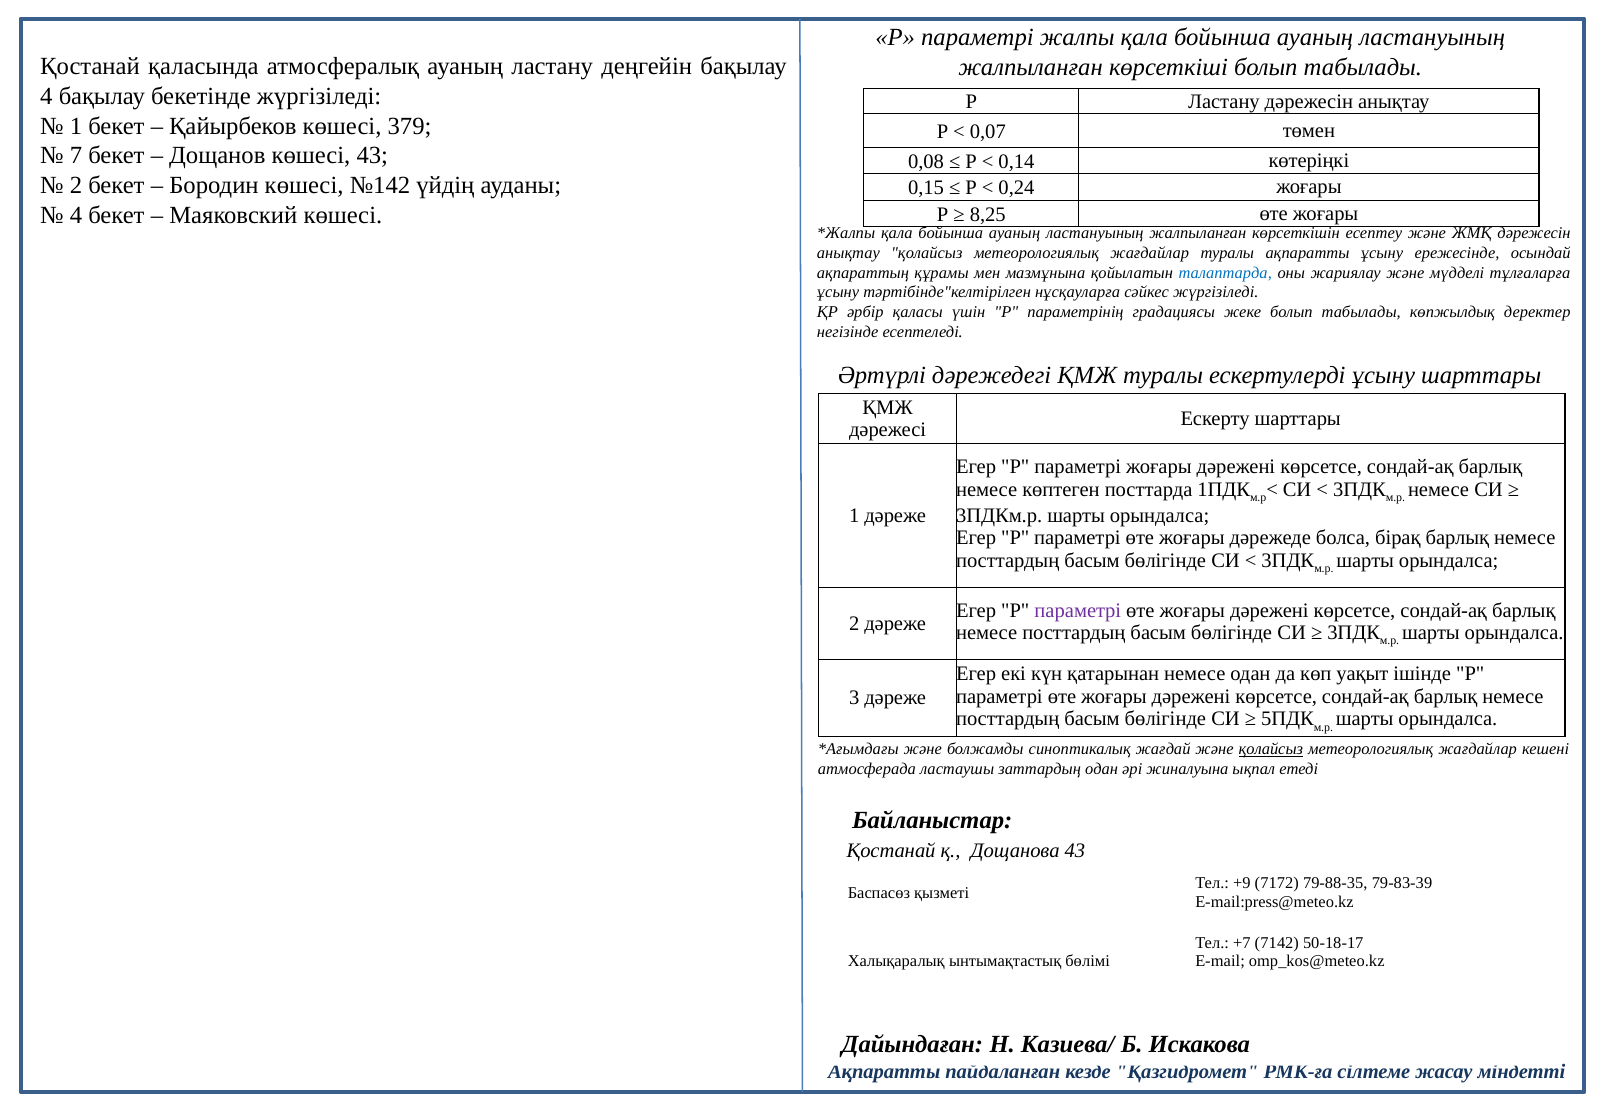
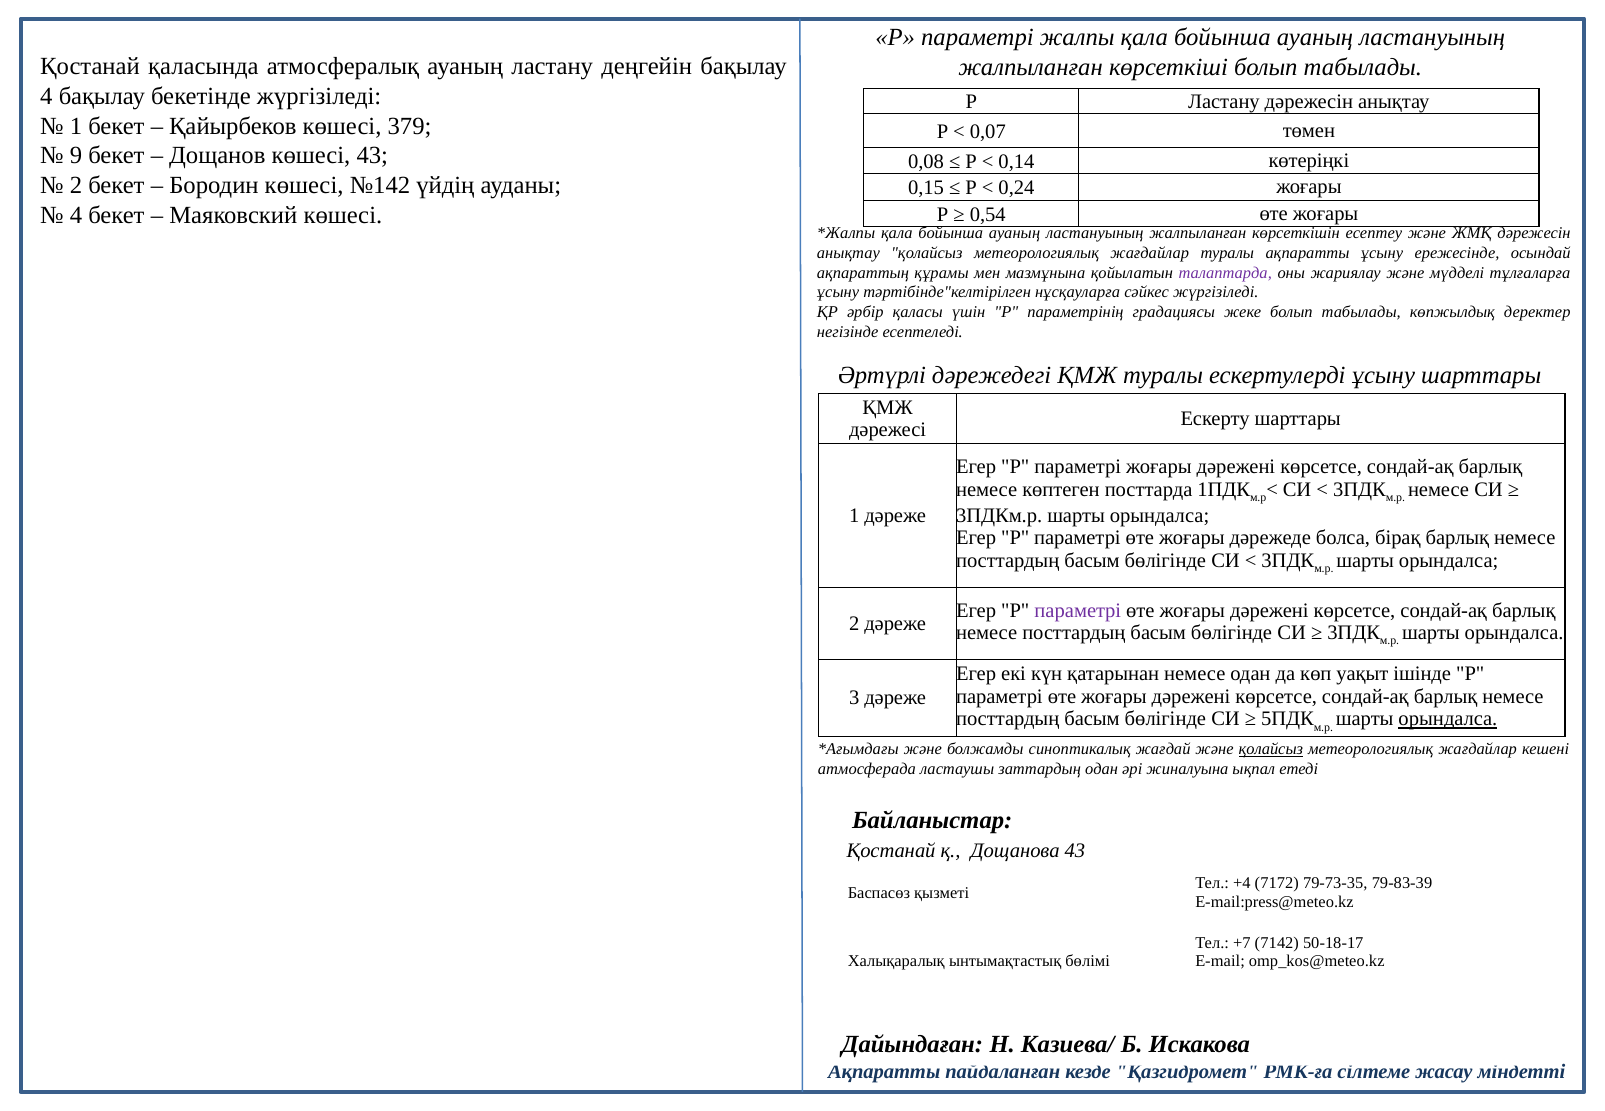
7: 7 -> 9
8,25: 8,25 -> 0,54
талаптарда colour: blue -> purple
орындалса at (1448, 719) underline: none -> present
+9: +9 -> +4
79-88-35: 79-88-35 -> 79-73-35
